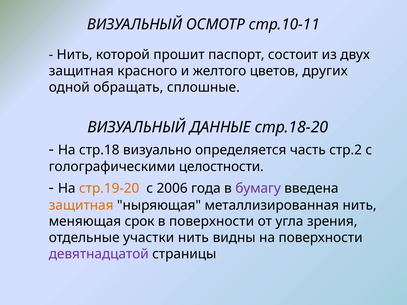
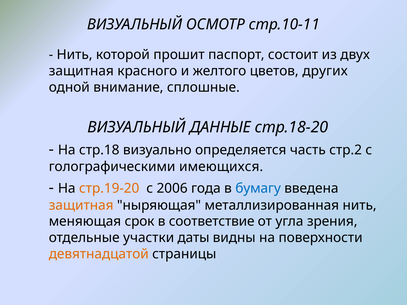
обращать: обращать -> внимание
целостности: целостности -> имеющихся
бумагу colour: purple -> blue
в поверхности: поверхности -> соответствие
участки нить: нить -> даты
девятнадцатой colour: purple -> orange
